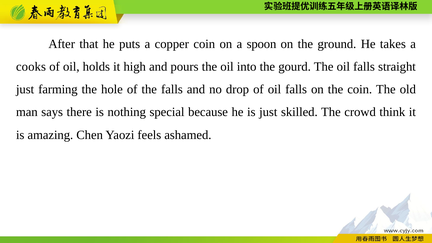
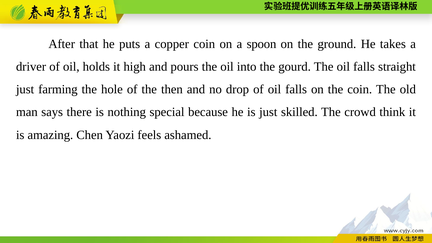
cooks: cooks -> driver
the falls: falls -> then
